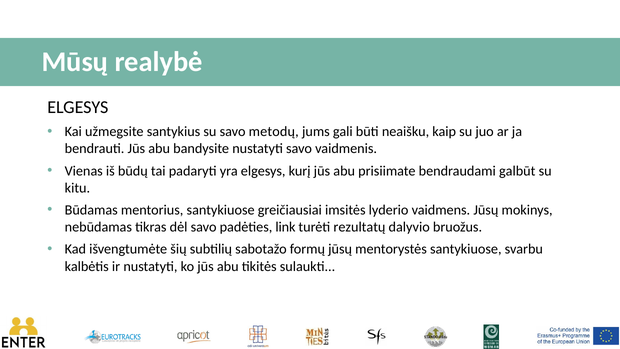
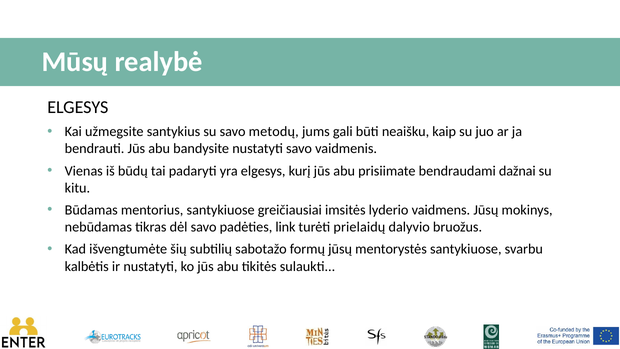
galbūt: galbūt -> dažnai
rezultatų: rezultatų -> prielaidų
